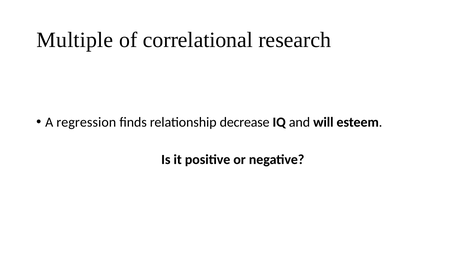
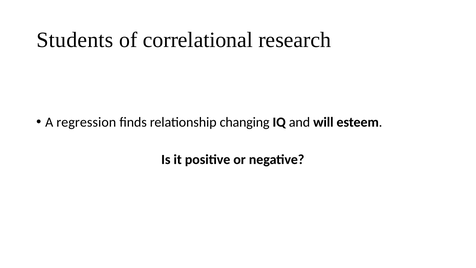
Multiple: Multiple -> Students
decrease: decrease -> changing
